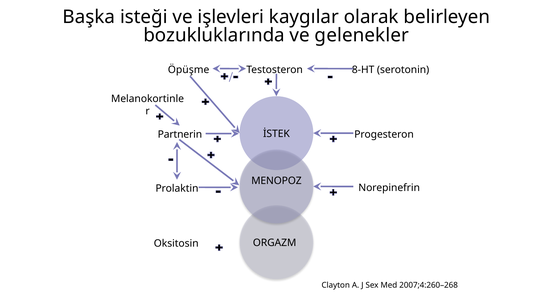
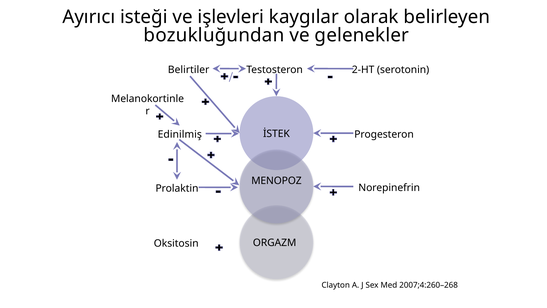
Başka: Başka -> Ayırıcı
bozukluklarında: bozukluklarında -> bozukluğundan
Öpüşme: Öpüşme -> Belirtiler
8-HT: 8-HT -> 2-HT
Partnerin: Partnerin -> Edinilmiş
